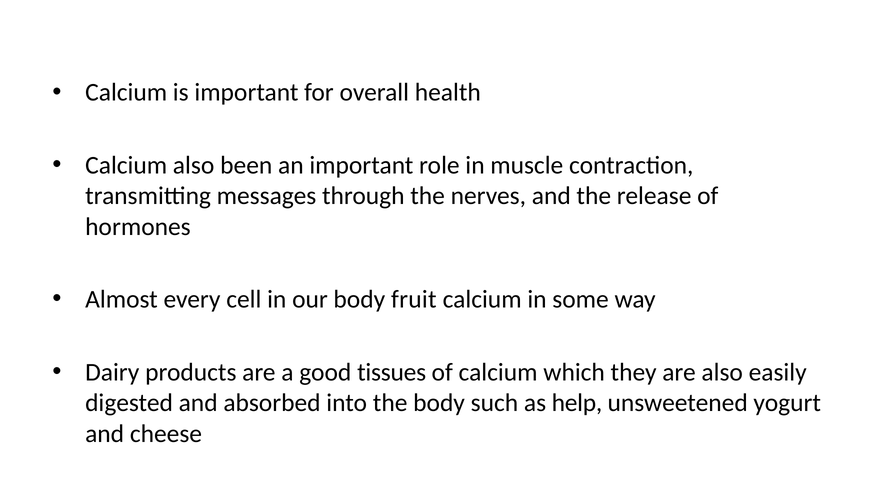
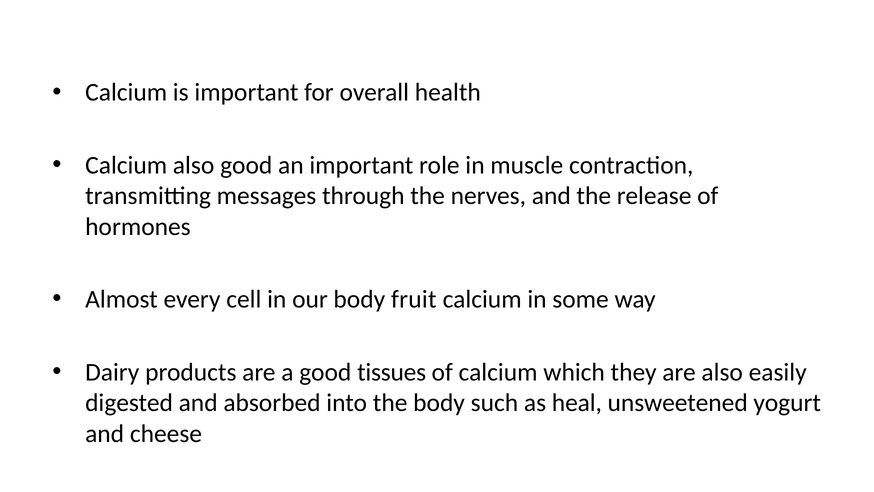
also been: been -> good
help: help -> heal
